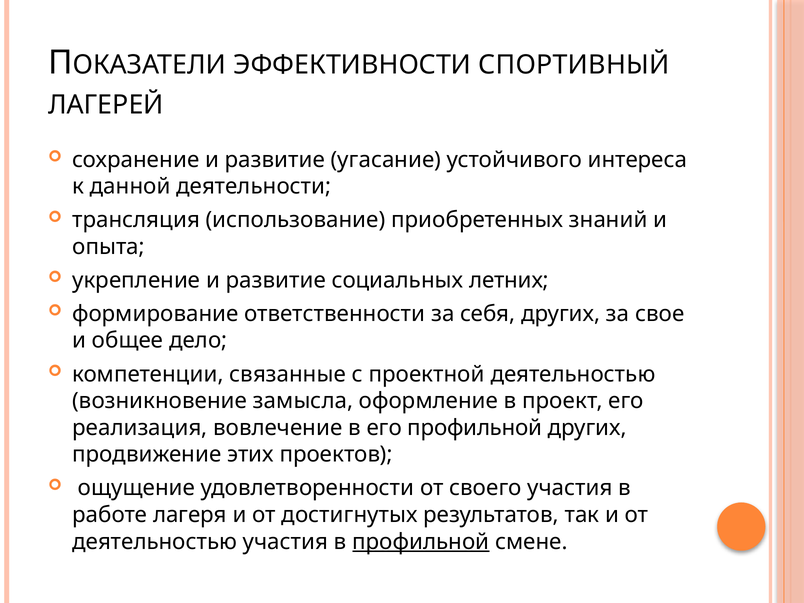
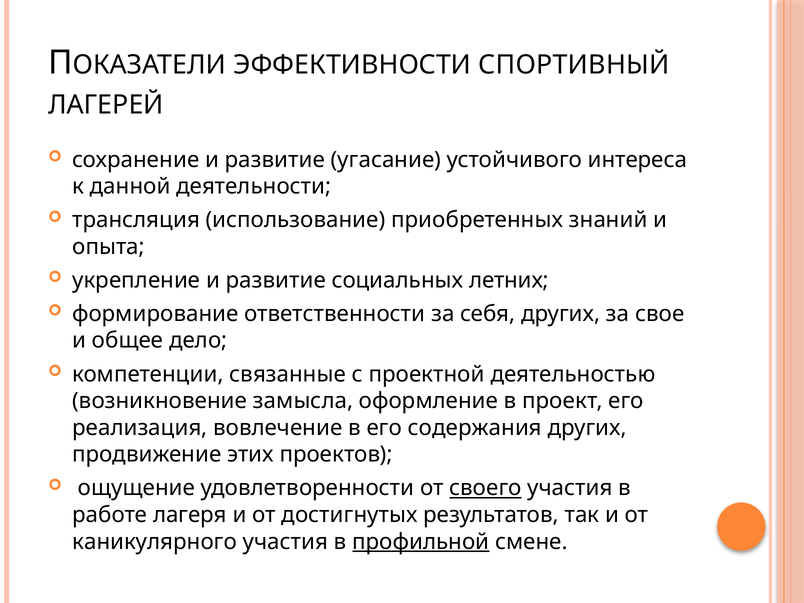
его профильной: профильной -> содержания
своего underline: none -> present
деятельностью at (155, 542): деятельностью -> каникулярного
